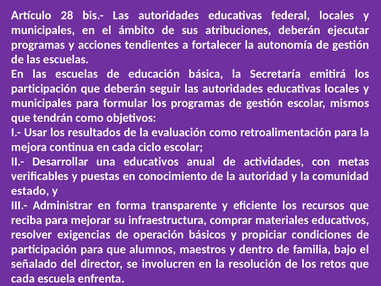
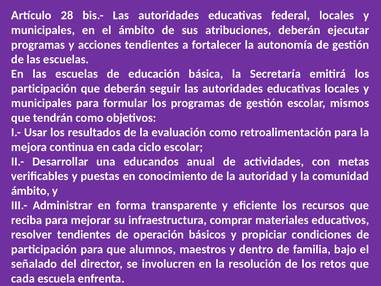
una educativos: educativos -> educandos
estado at (30, 191): estado -> ámbito
resolver exigencias: exigencias -> tendientes
